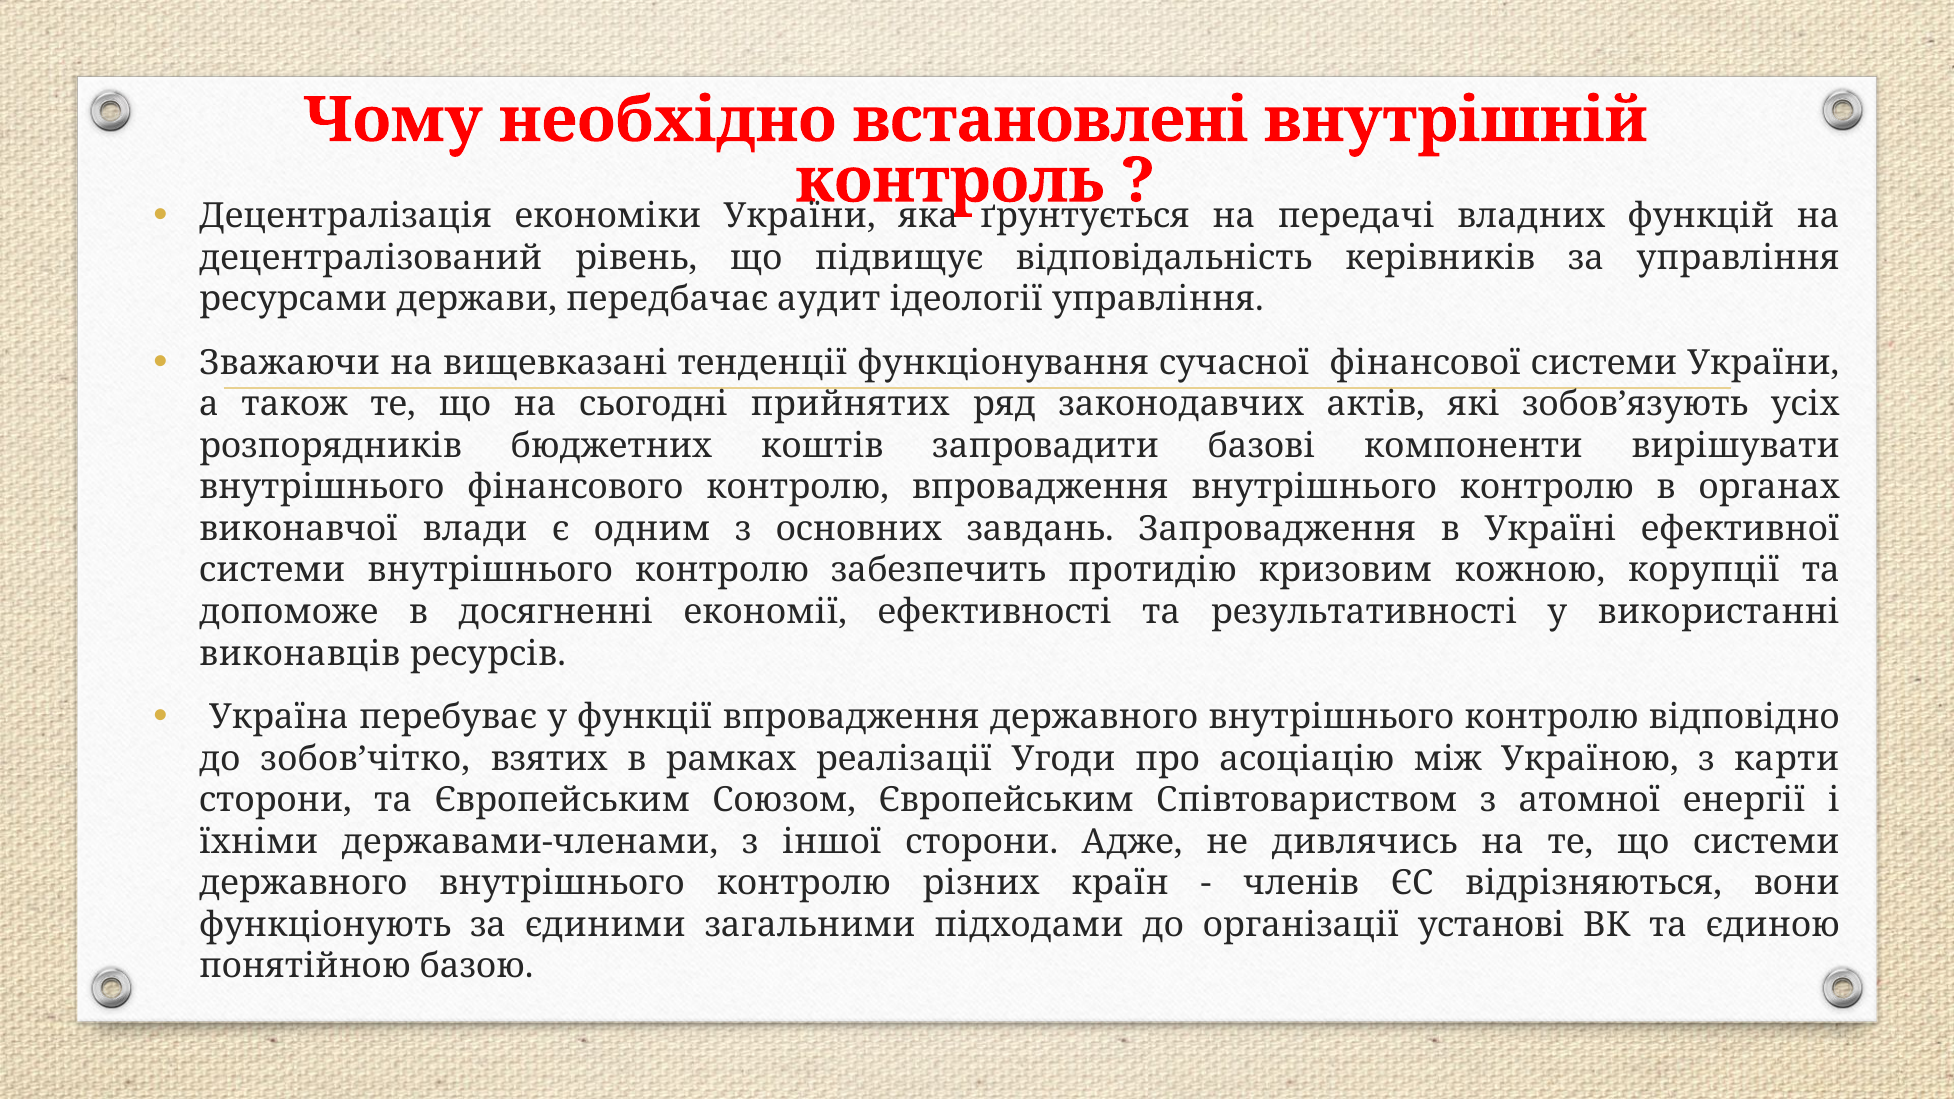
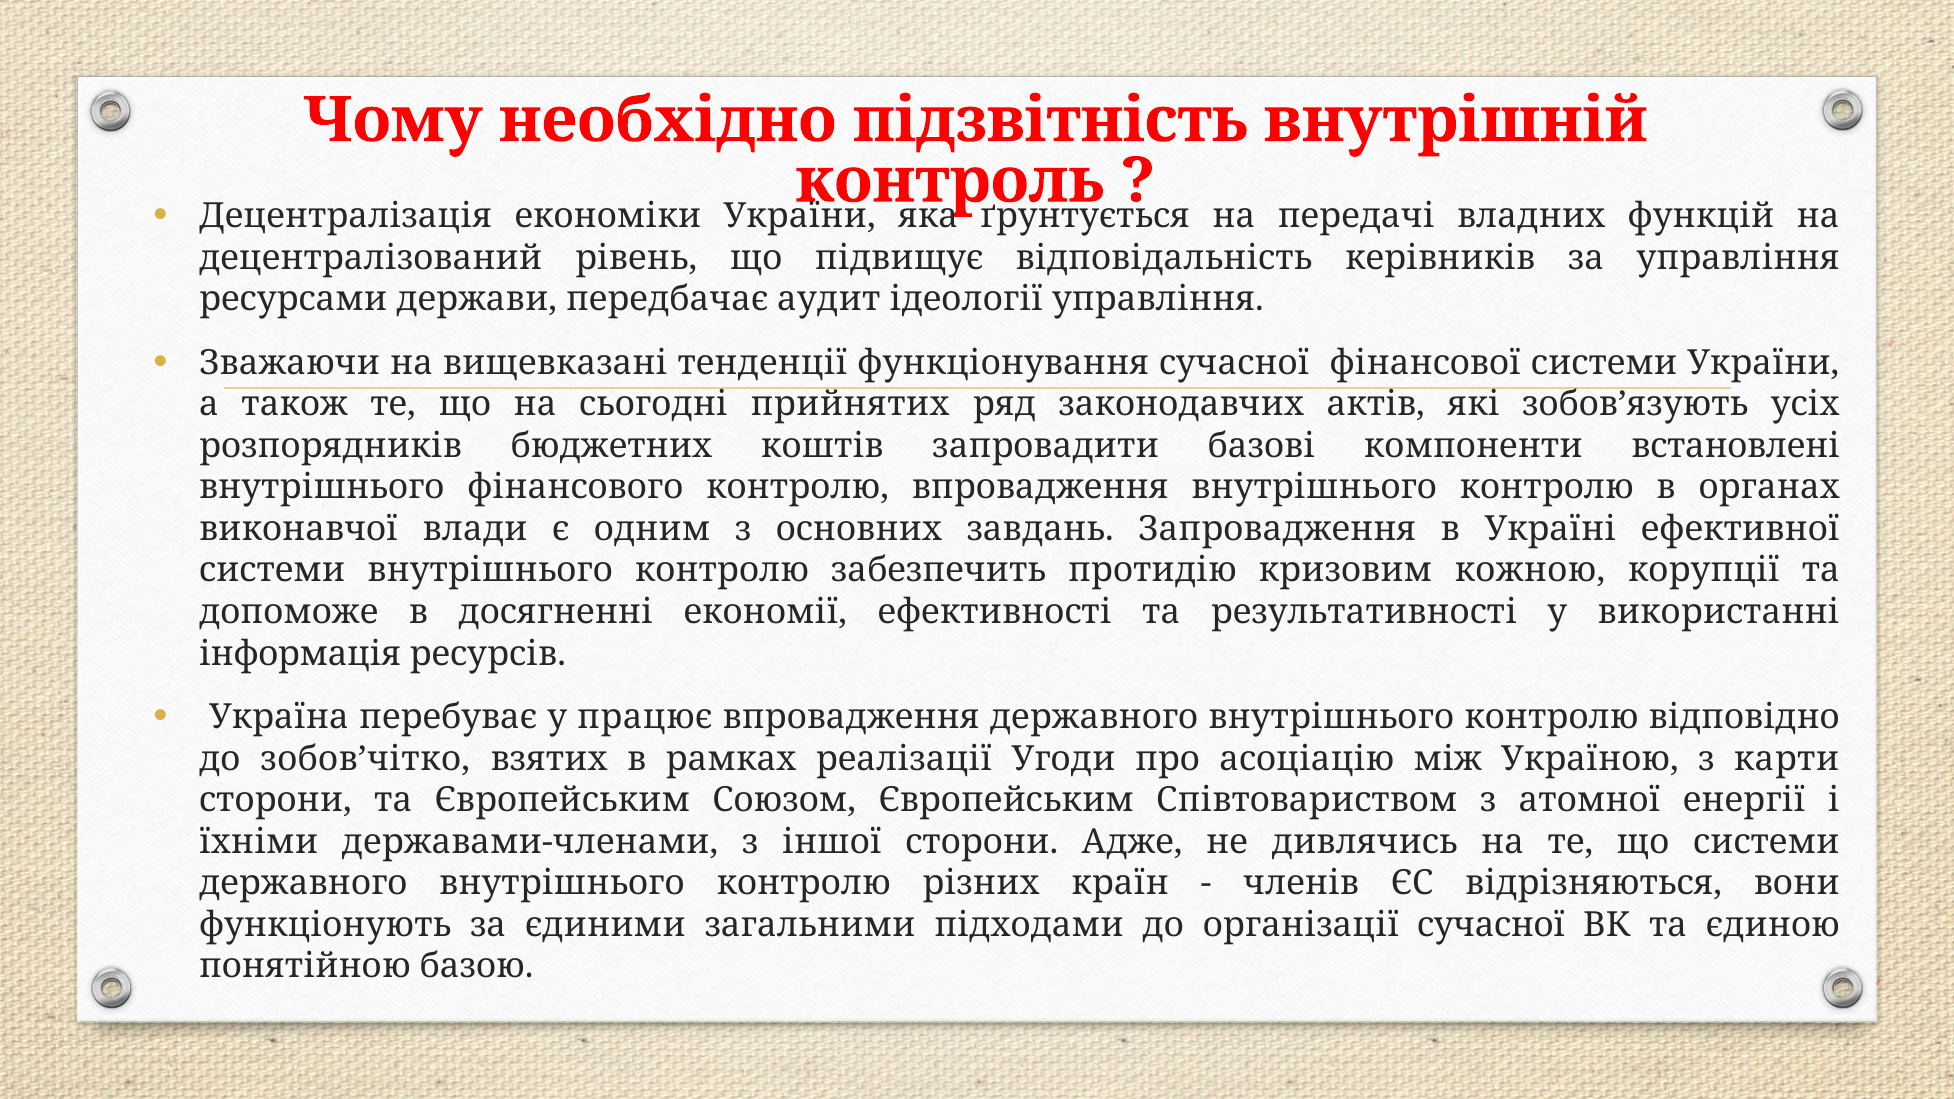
встановлені: встановлені -> підзвітність
вирішувати: вирішувати -> встановлені
виконавців: виконавців -> інформація
функції: функції -> працює
організації установі: установі -> сучасної
